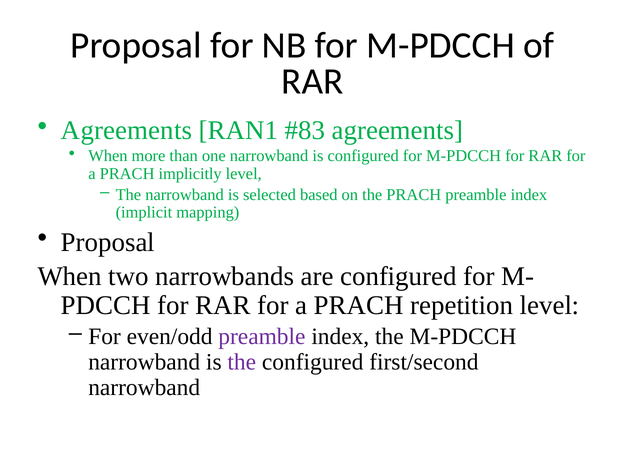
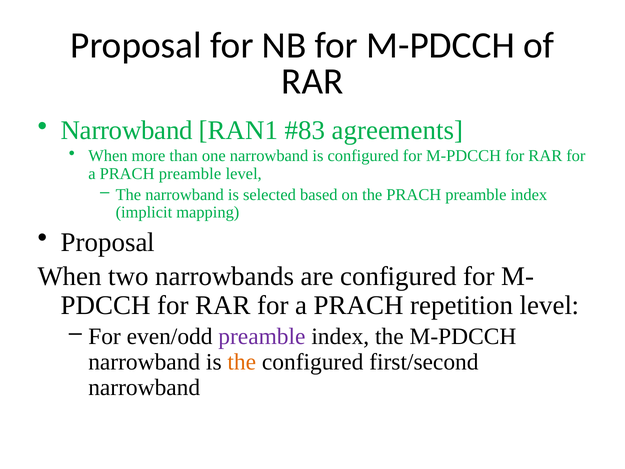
Agreements at (127, 131): Agreements -> Narrowband
a PRACH implicitly: implicitly -> preamble
the at (242, 362) colour: purple -> orange
